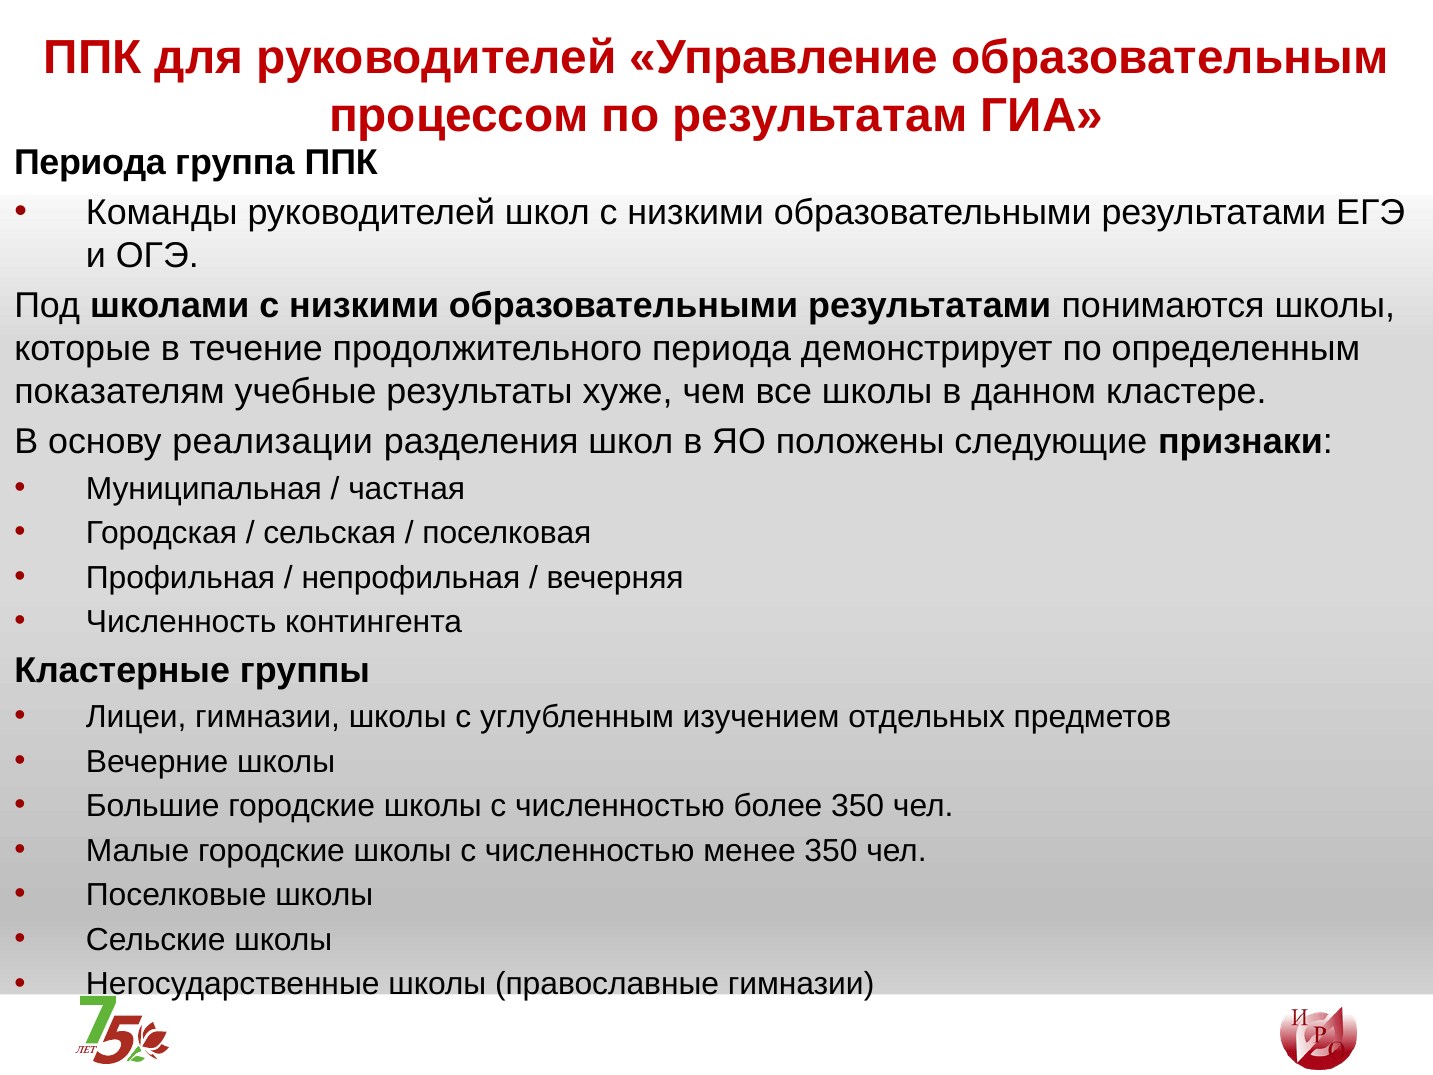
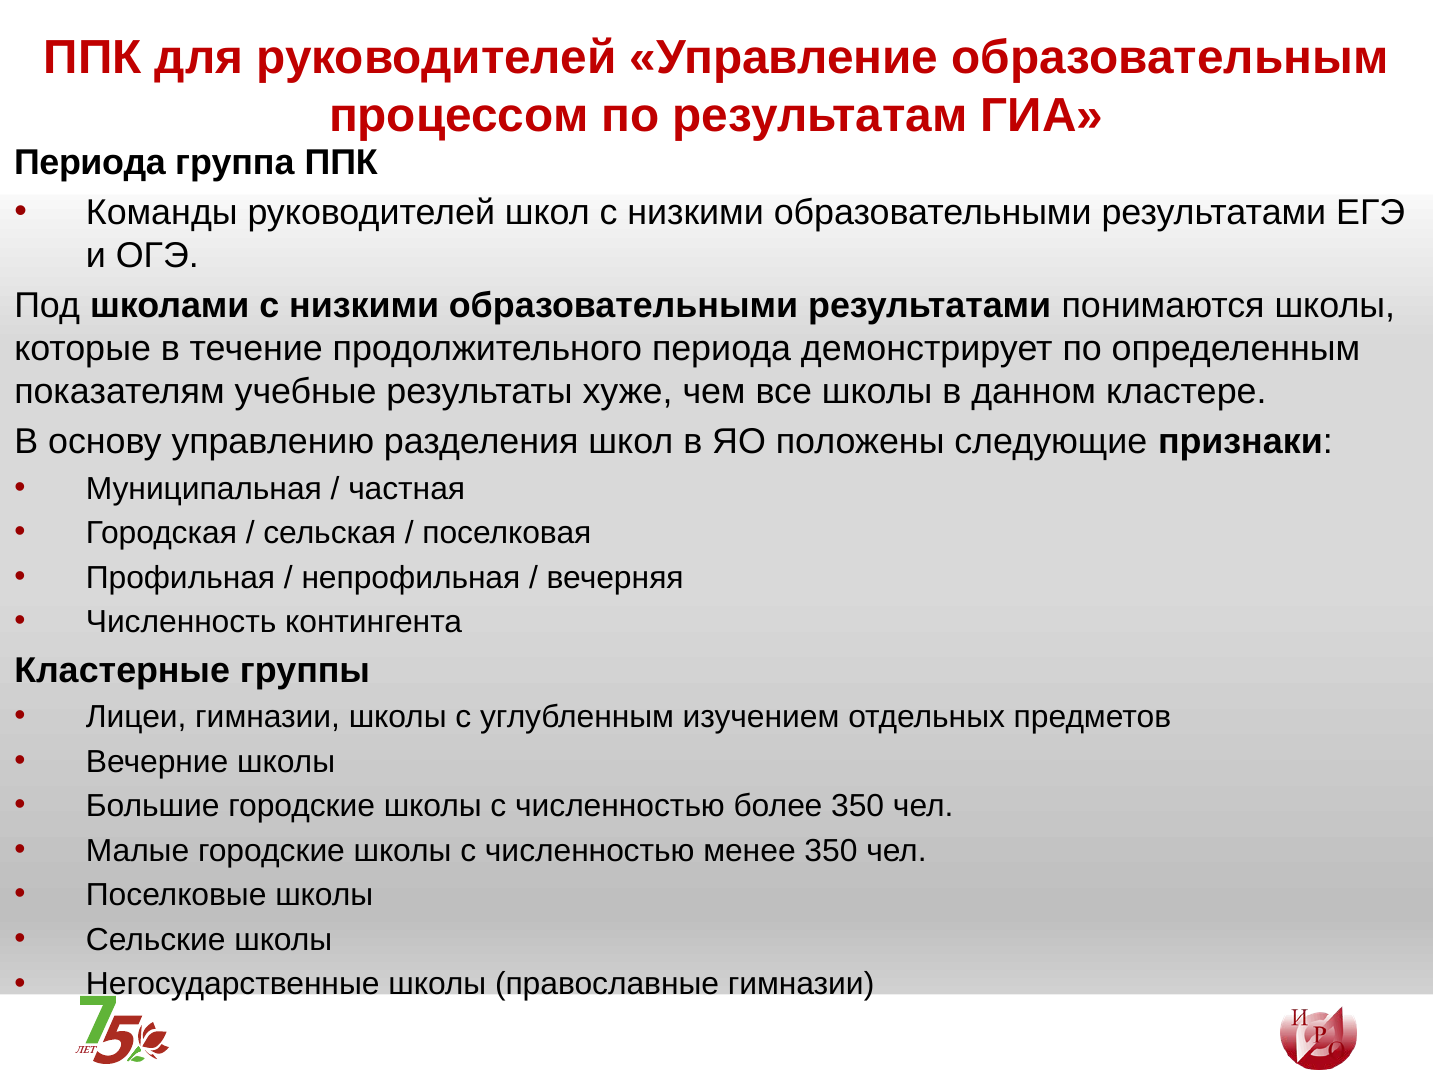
реализации: реализации -> управлению
